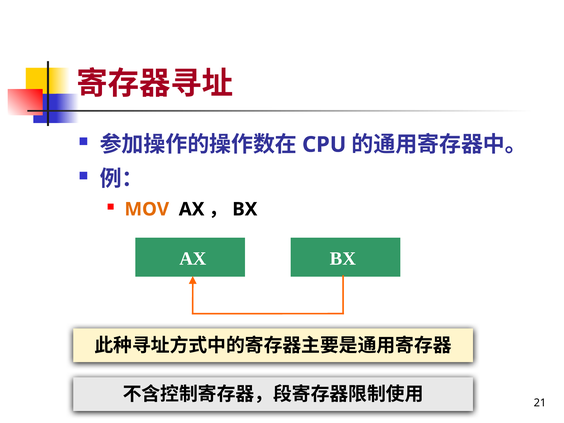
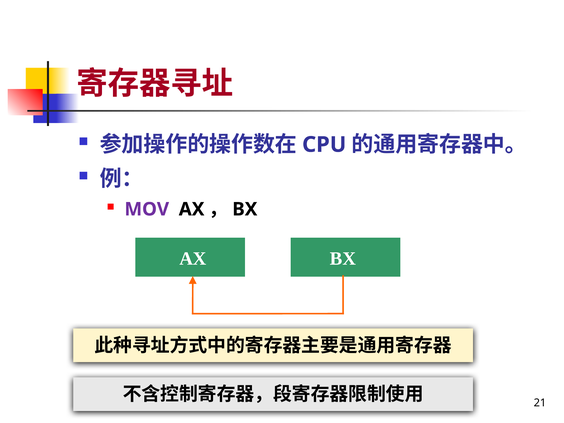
MOV colour: orange -> purple
